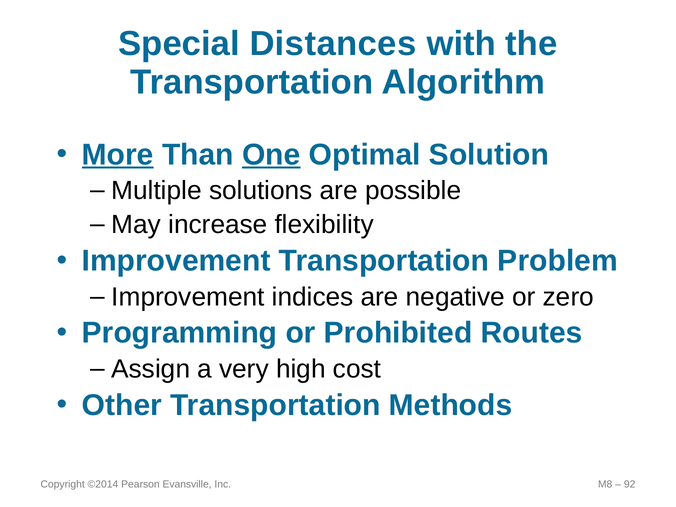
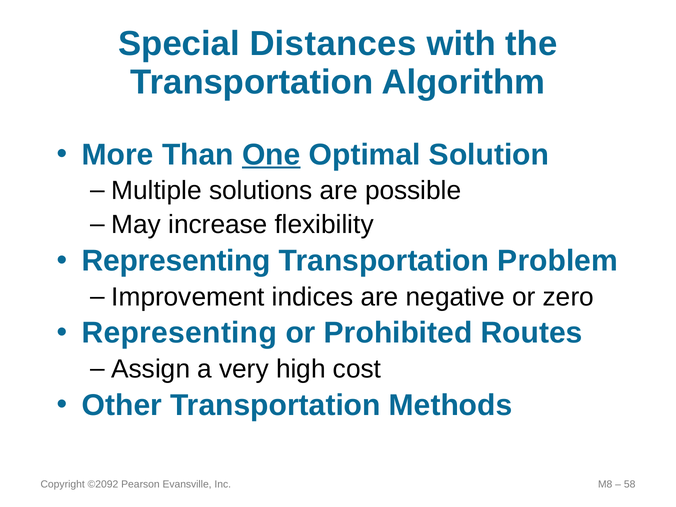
More underline: present -> none
Improvement at (176, 261): Improvement -> Representing
Programming at (180, 333): Programming -> Representing
©2014: ©2014 -> ©2092
92: 92 -> 58
